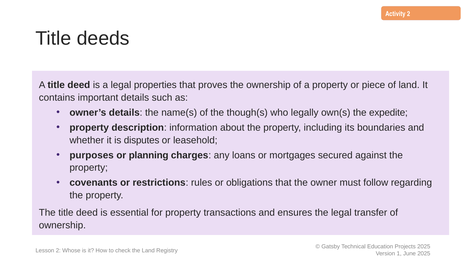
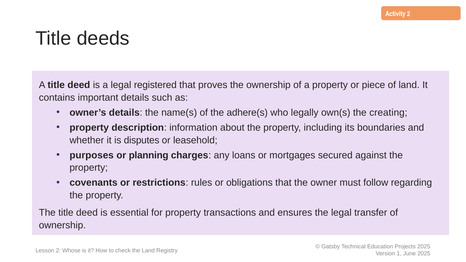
properties: properties -> registered
though(s: though(s -> adhere(s
expedite: expedite -> creating
